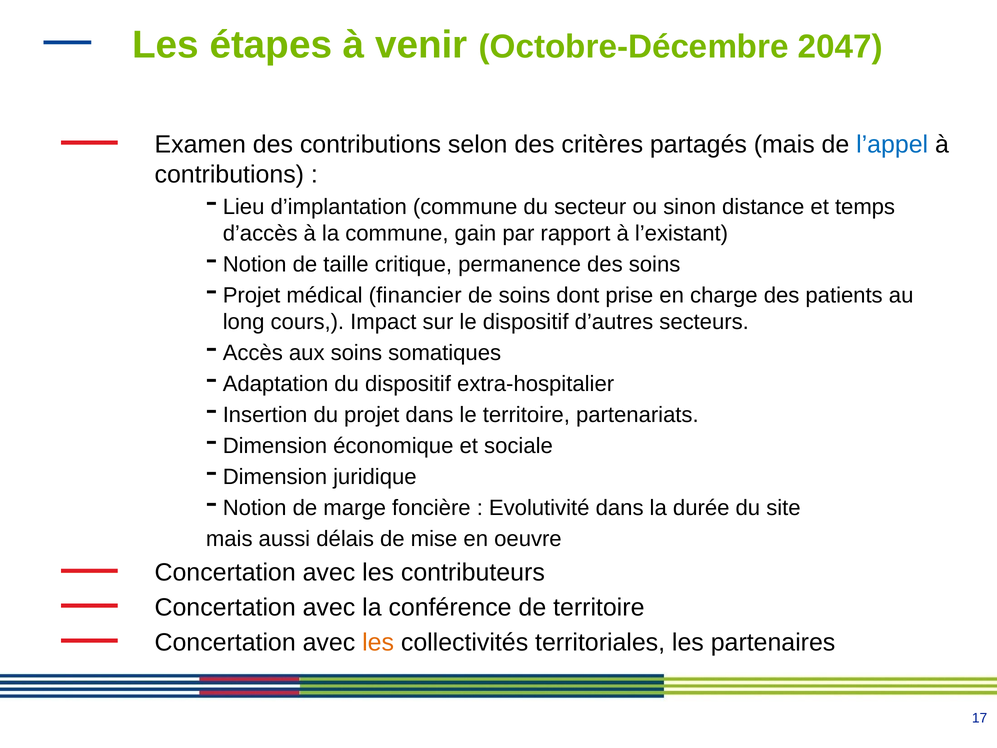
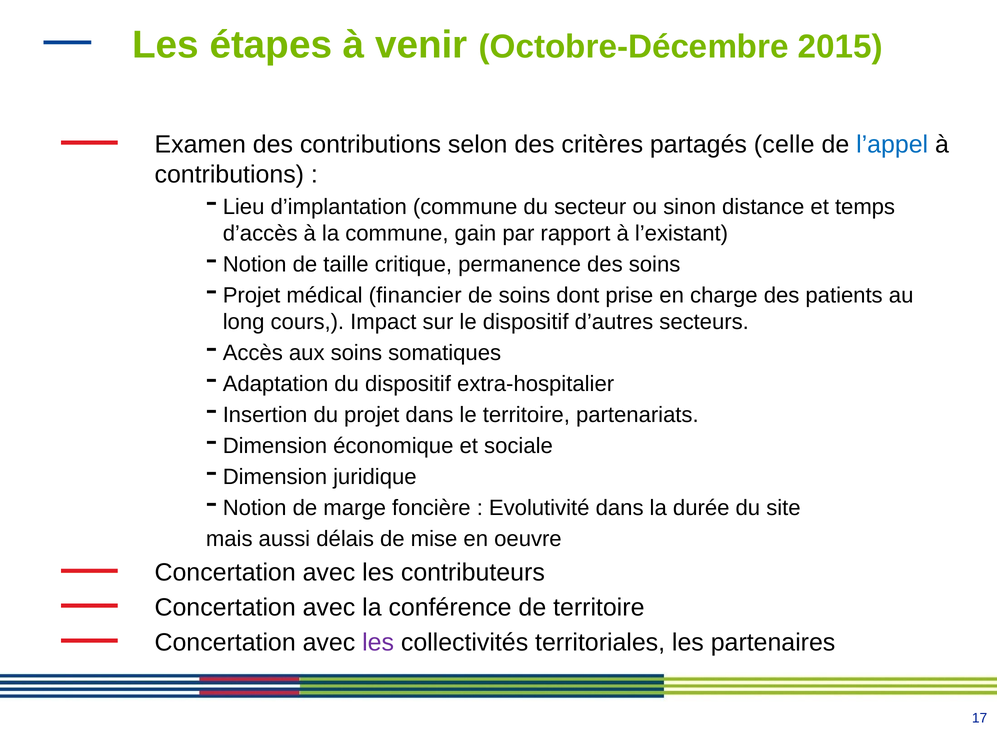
2047: 2047 -> 2015
partagés mais: mais -> celle
les at (378, 642) colour: orange -> purple
